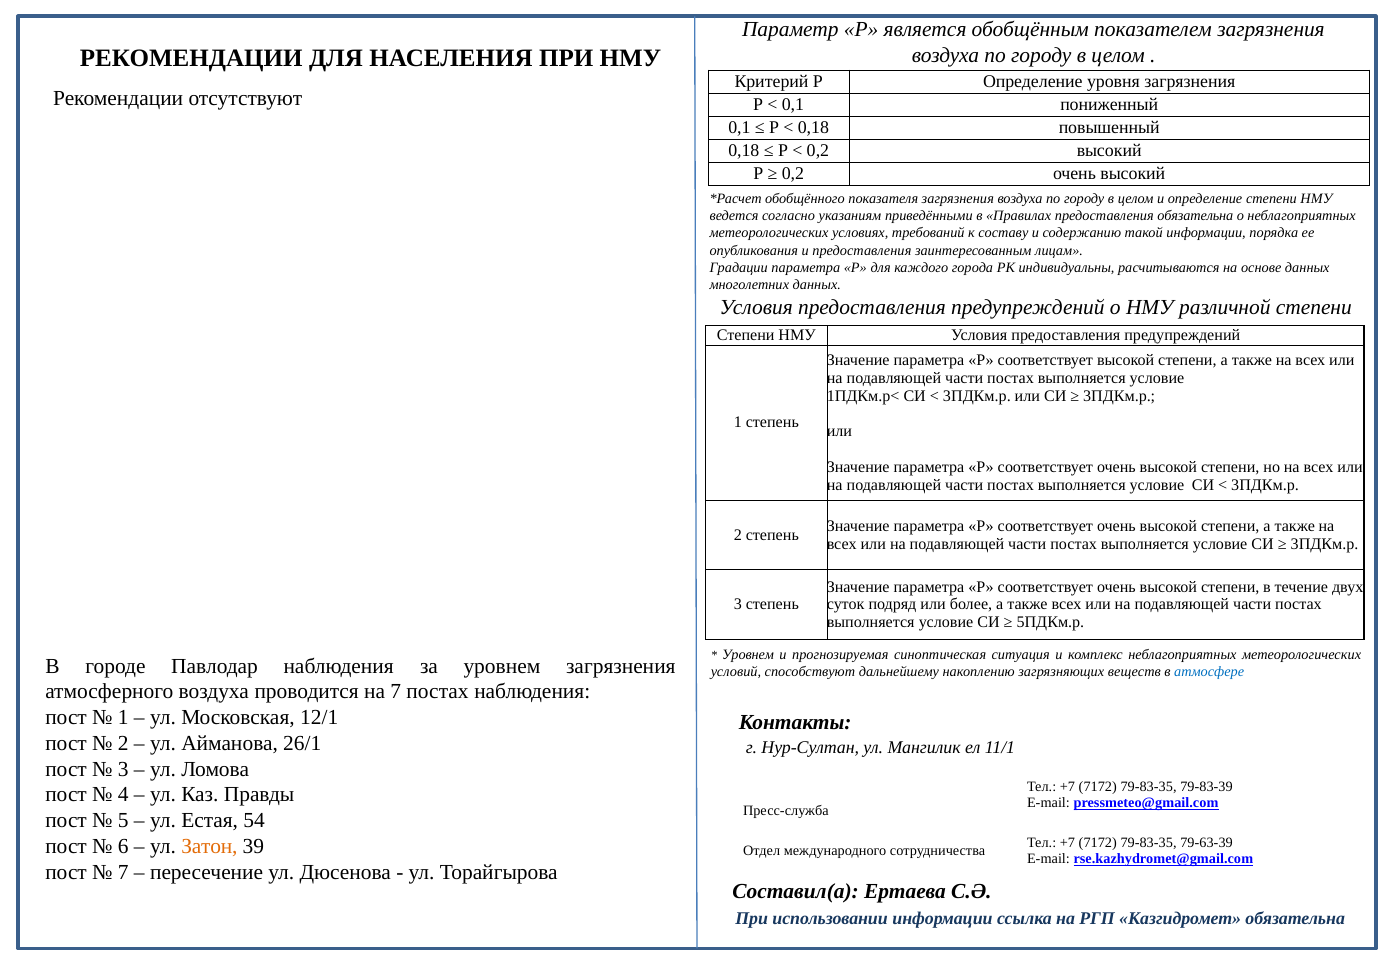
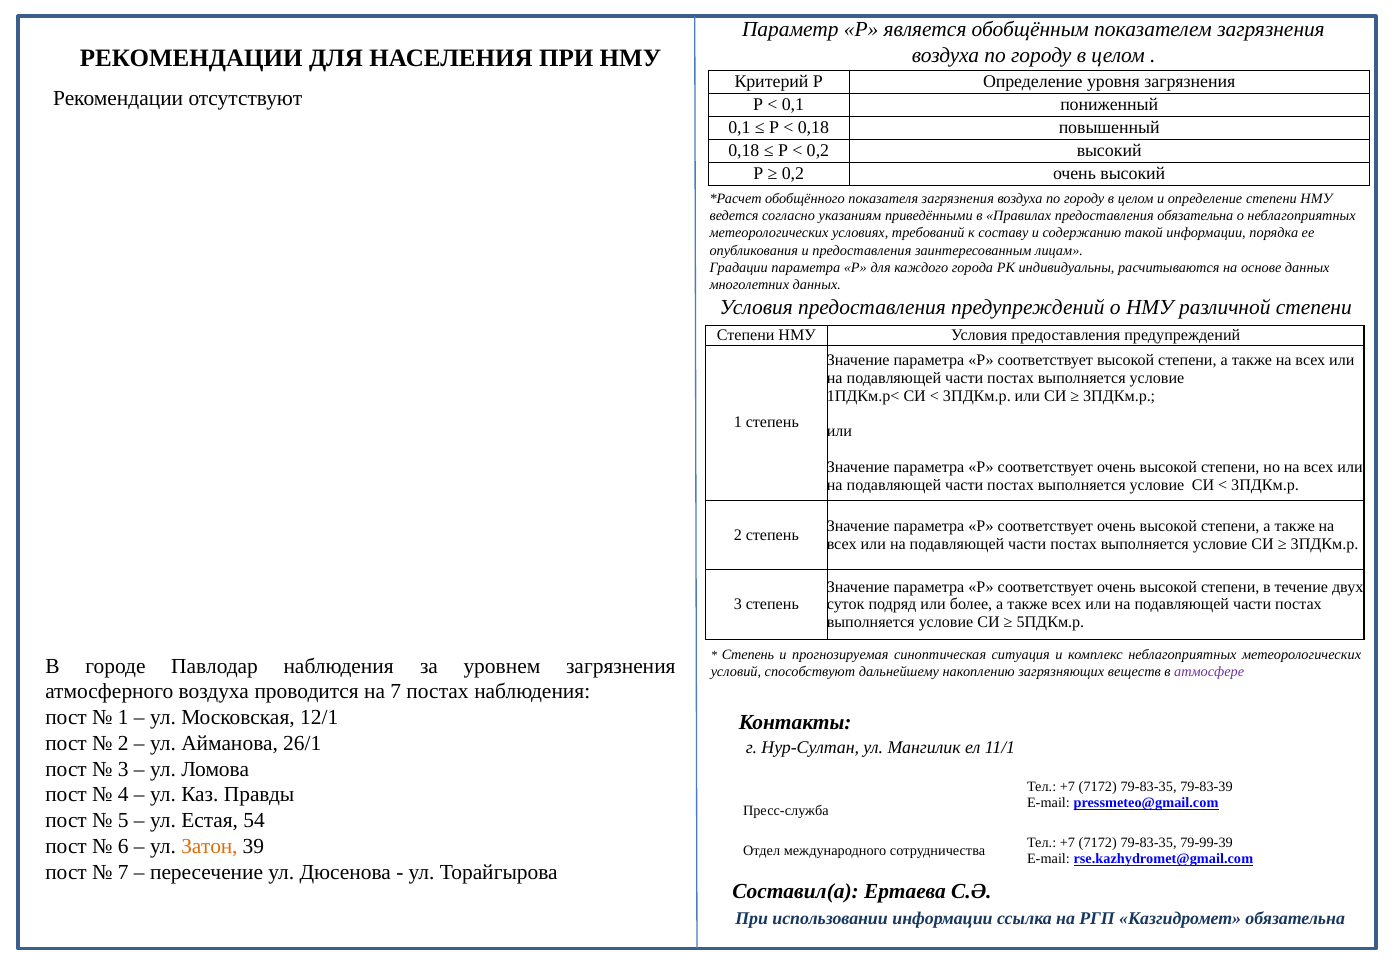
Уровнем at (748, 655): Уровнем -> Степень
атмосфере colour: blue -> purple
79-63-39: 79-63-39 -> 79-99-39
